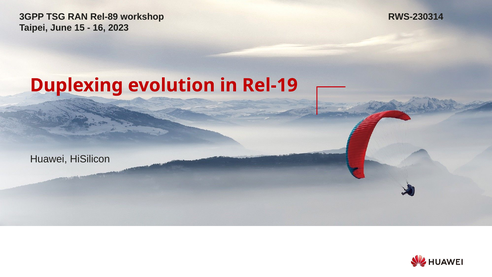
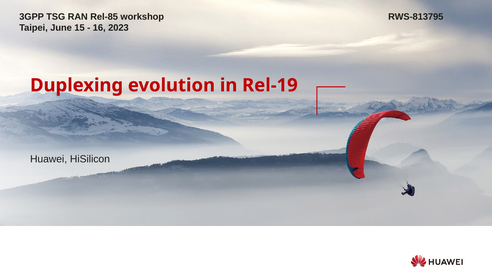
Rel-89: Rel-89 -> Rel-85
RWS-230314: RWS-230314 -> RWS-813795
